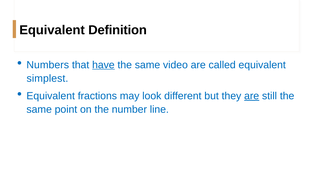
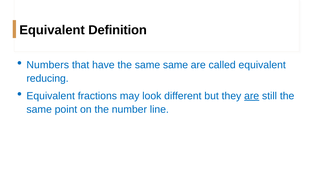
have underline: present -> none
same video: video -> same
simplest: simplest -> reducing
